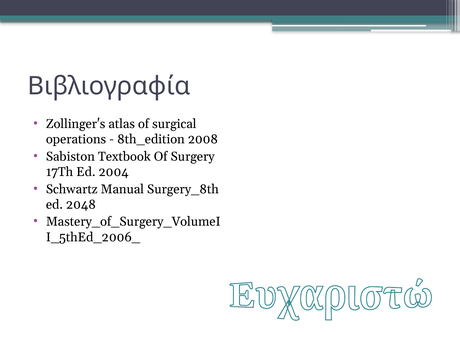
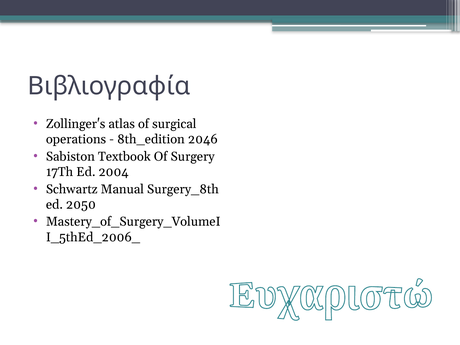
2008: 2008 -> 2046
2048: 2048 -> 2050
